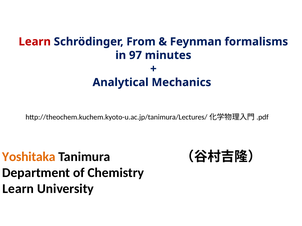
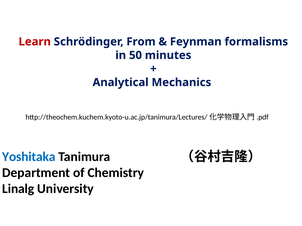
97: 97 -> 50
Yoshitaka colour: orange -> blue
Learn at (18, 189): Learn -> Linalg
